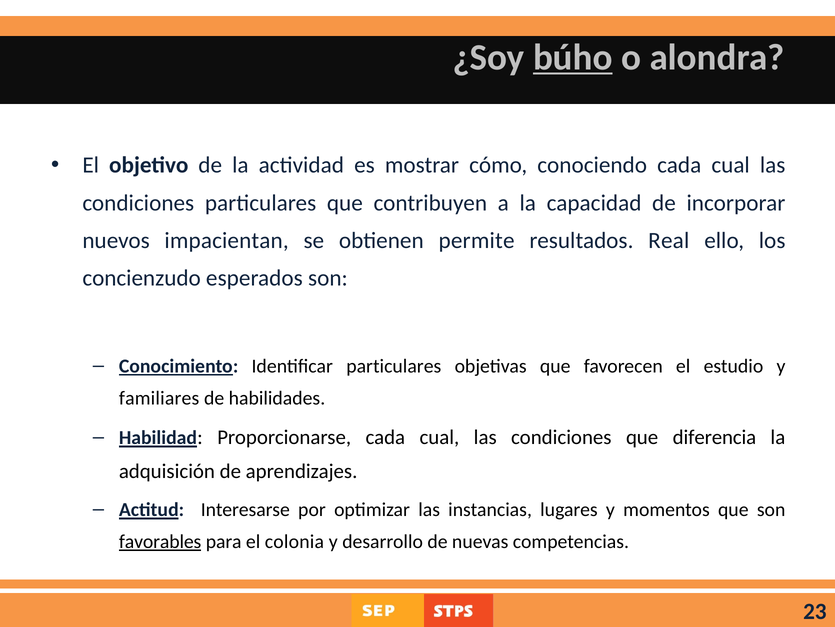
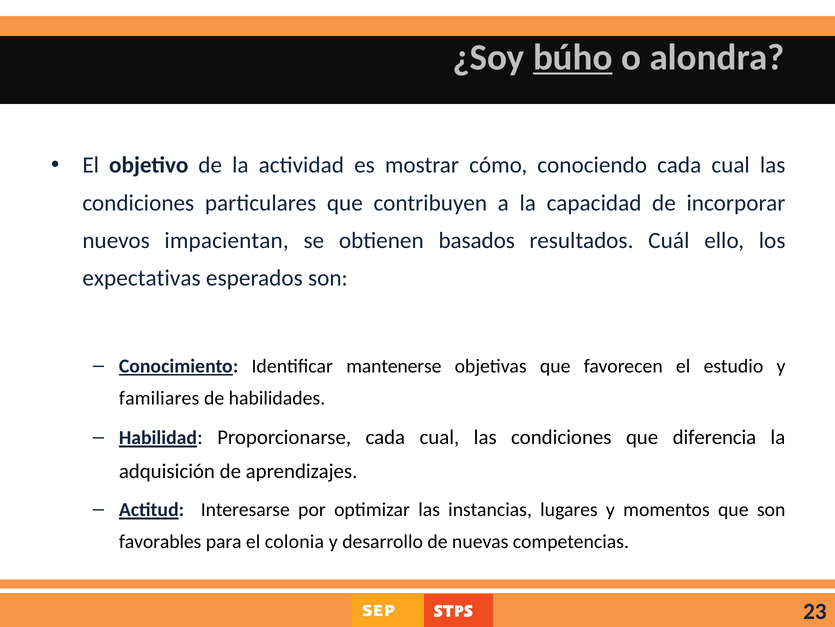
permite: permite -> basados
Real: Real -> Cuál
concienzudo: concienzudo -> expectativas
Identificar particulares: particulares -> mantenerse
favorables underline: present -> none
